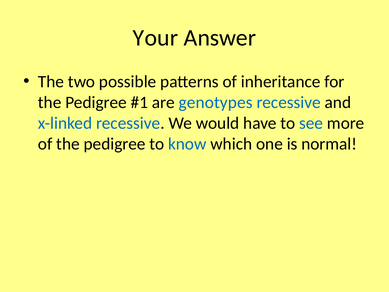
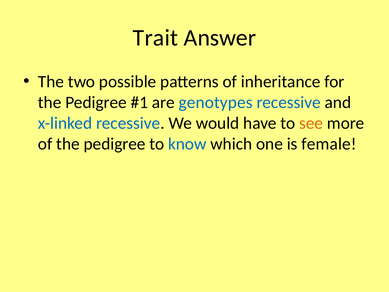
Your: Your -> Trait
see colour: blue -> orange
normal: normal -> female
